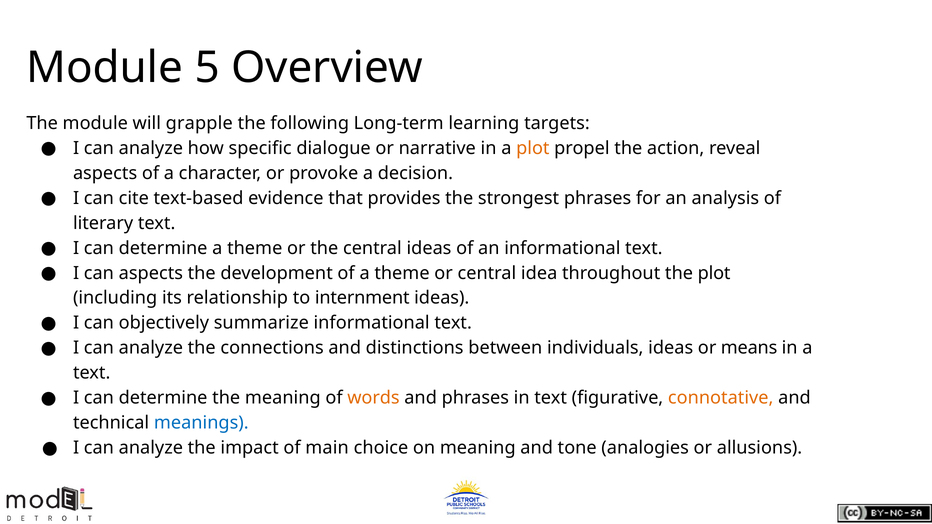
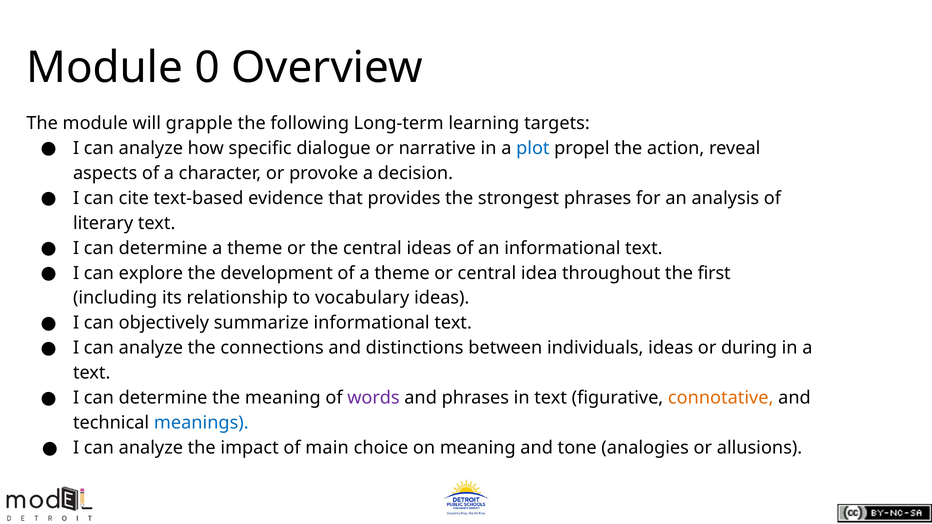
5: 5 -> 0
plot at (533, 148) colour: orange -> blue
can aspects: aspects -> explore
the plot: plot -> first
internment: internment -> vocabulary
means: means -> during
words colour: orange -> purple
